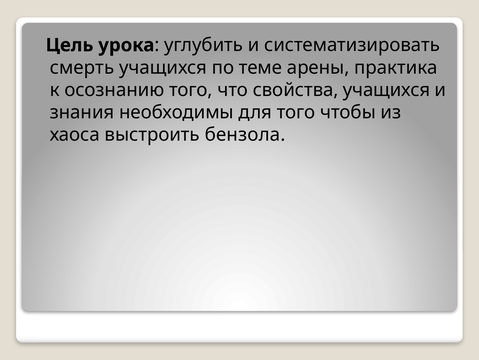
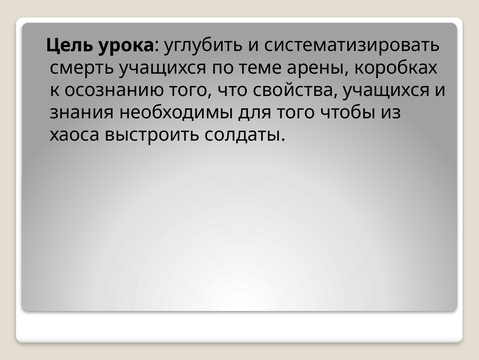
практика: практика -> коробках
бензола: бензола -> солдаты
